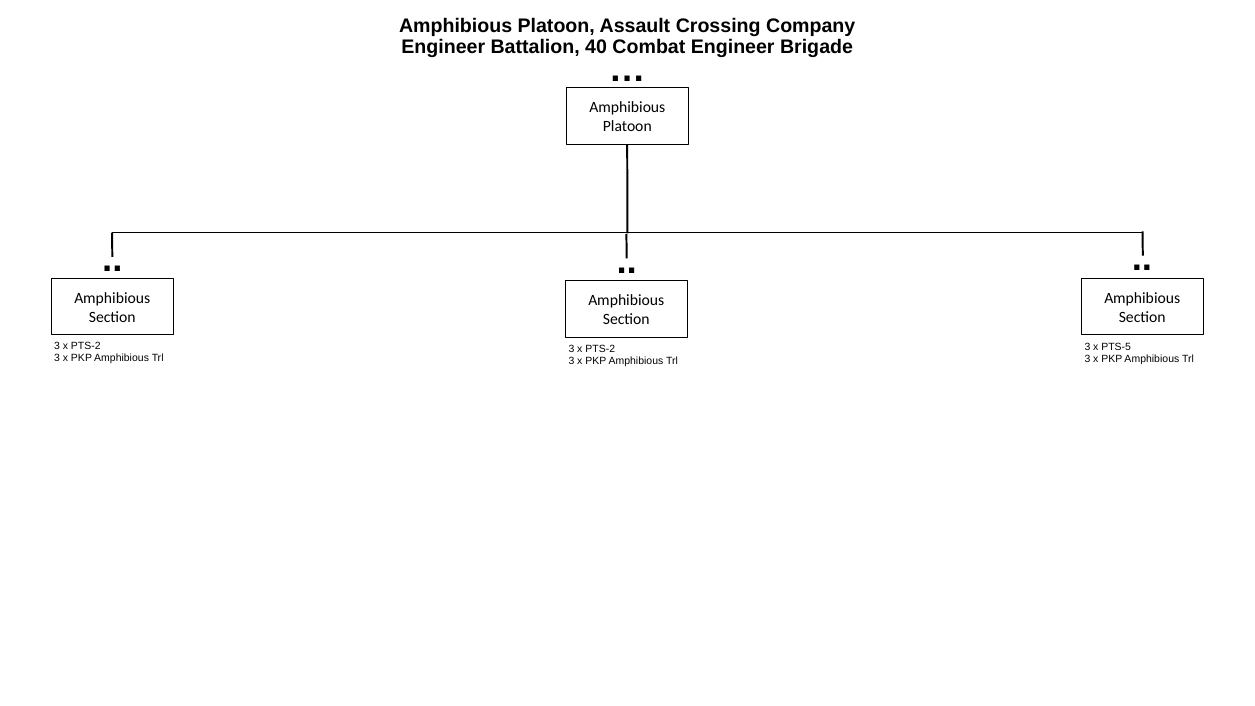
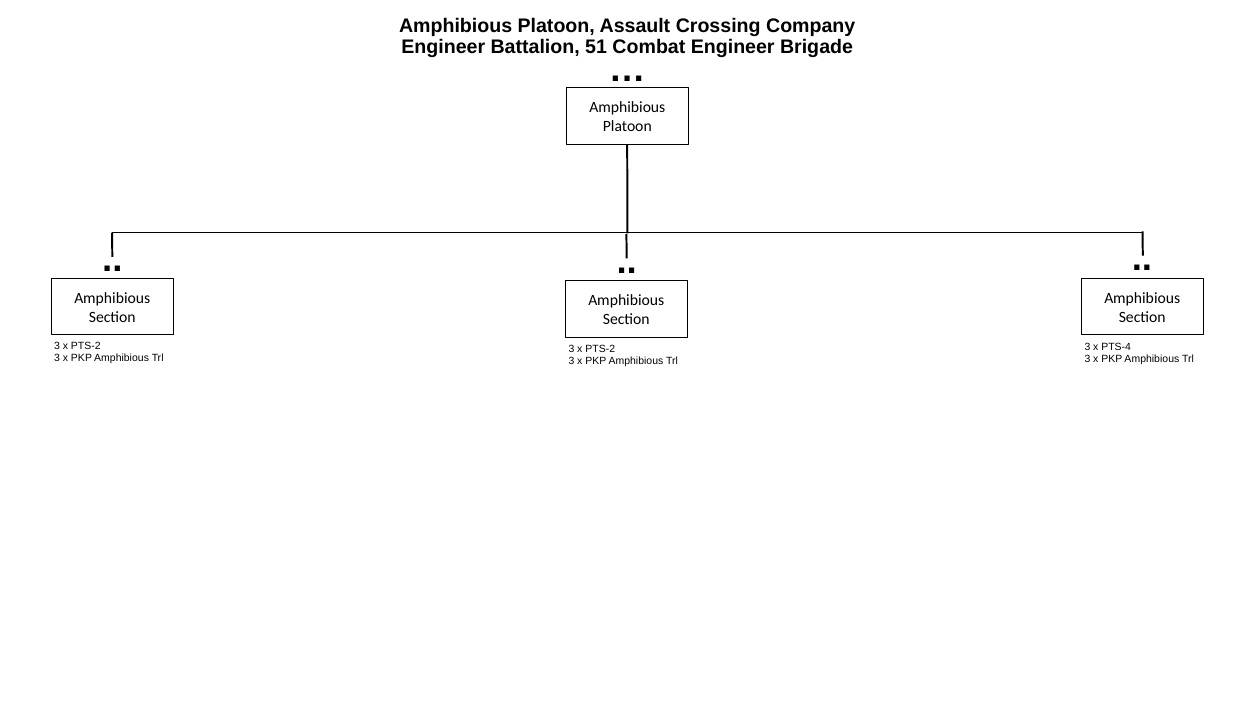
40: 40 -> 51
PTS-5: PTS-5 -> PTS-4
